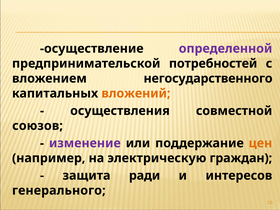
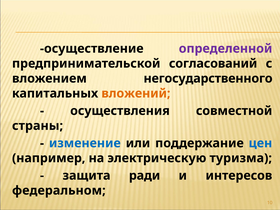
потребностей: потребностей -> согласований
союзов: союзов -> страны
изменение colour: purple -> blue
цен colour: orange -> blue
граждан: граждан -> туризма
генерального: генерального -> федеральном
